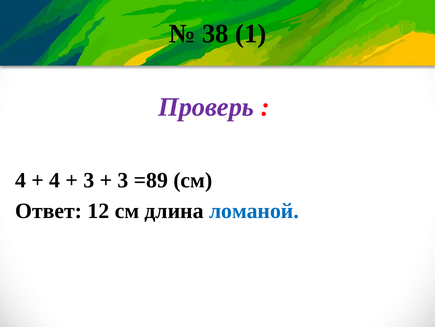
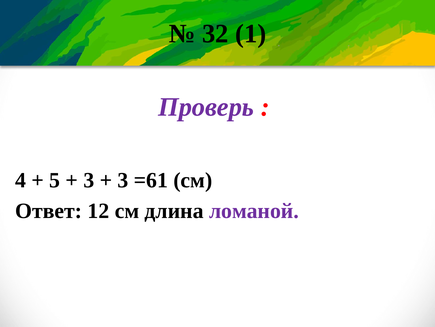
38: 38 -> 32
4 at (55, 180): 4 -> 5
=89: =89 -> =61
ломаной colour: blue -> purple
